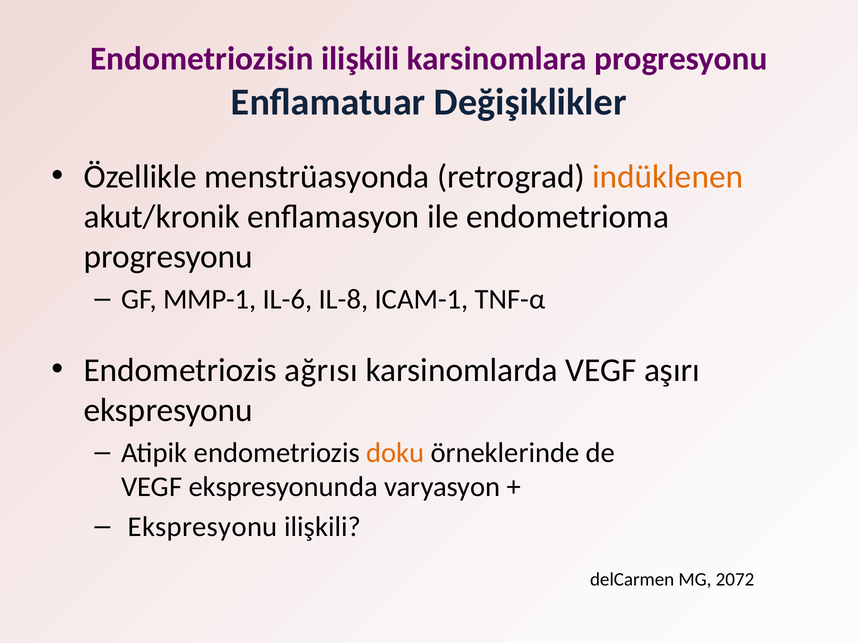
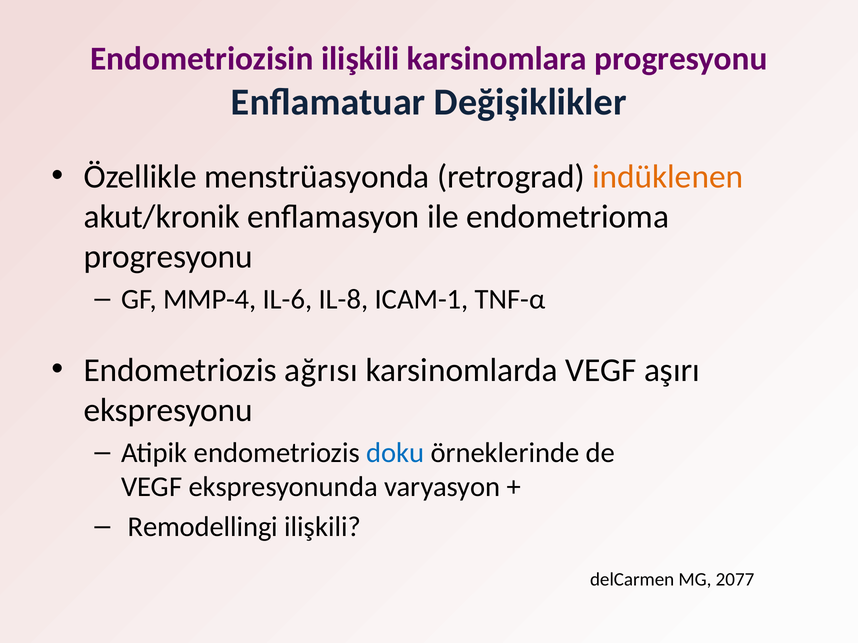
MMP-1: MMP-1 -> MMP-4
doku colour: orange -> blue
Ekspresyonu at (203, 527): Ekspresyonu -> Remodellingi
2072: 2072 -> 2077
